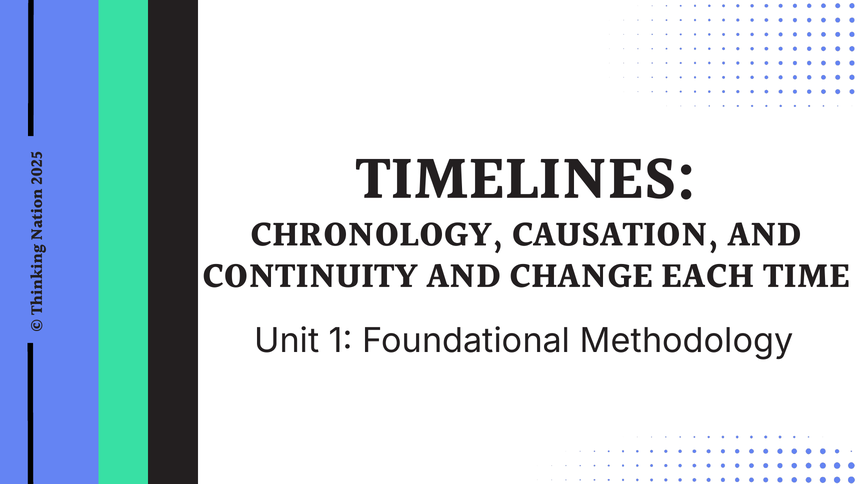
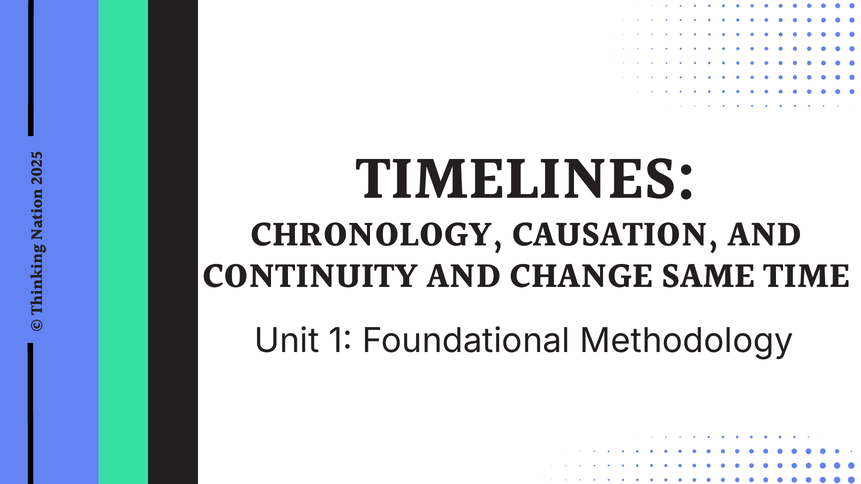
EACH: EACH -> SAME
